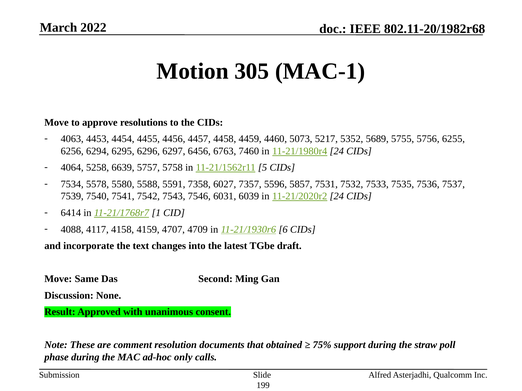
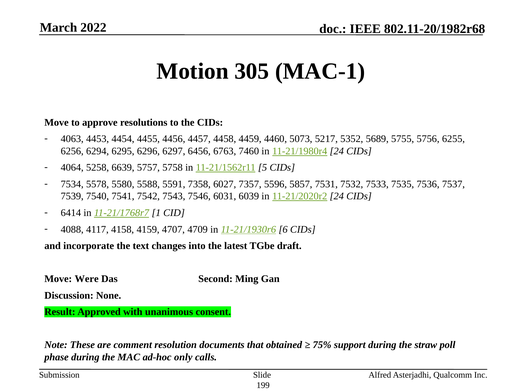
Same: Same -> Were
